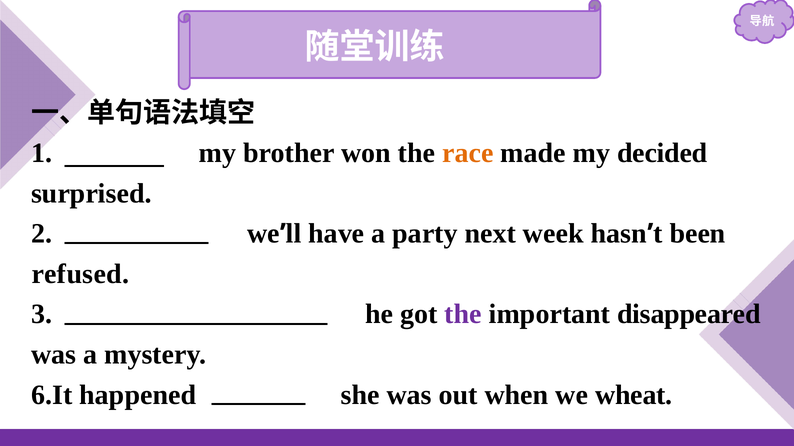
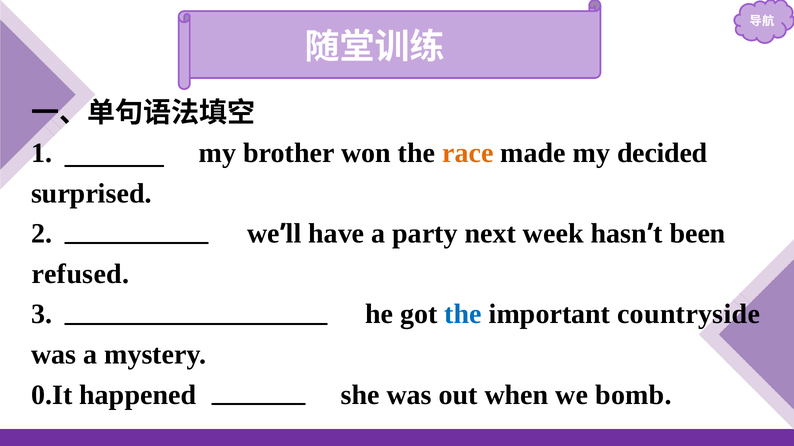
the at (463, 315) colour: purple -> blue
disappeared: disappeared -> countryside
6.It: 6.It -> 0.It
wheat: wheat -> bomb
